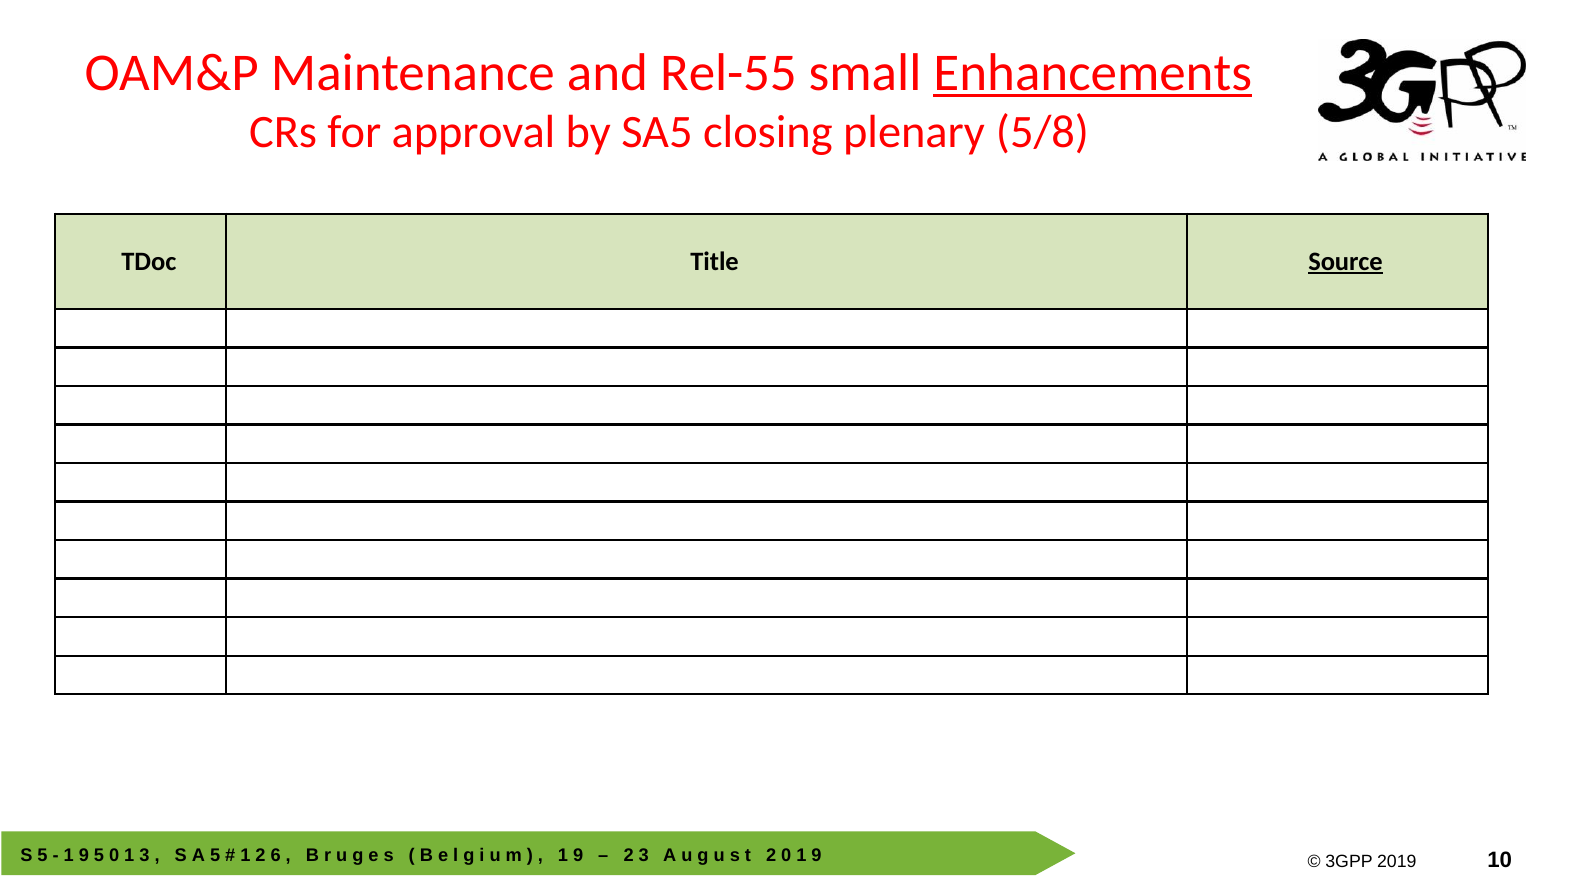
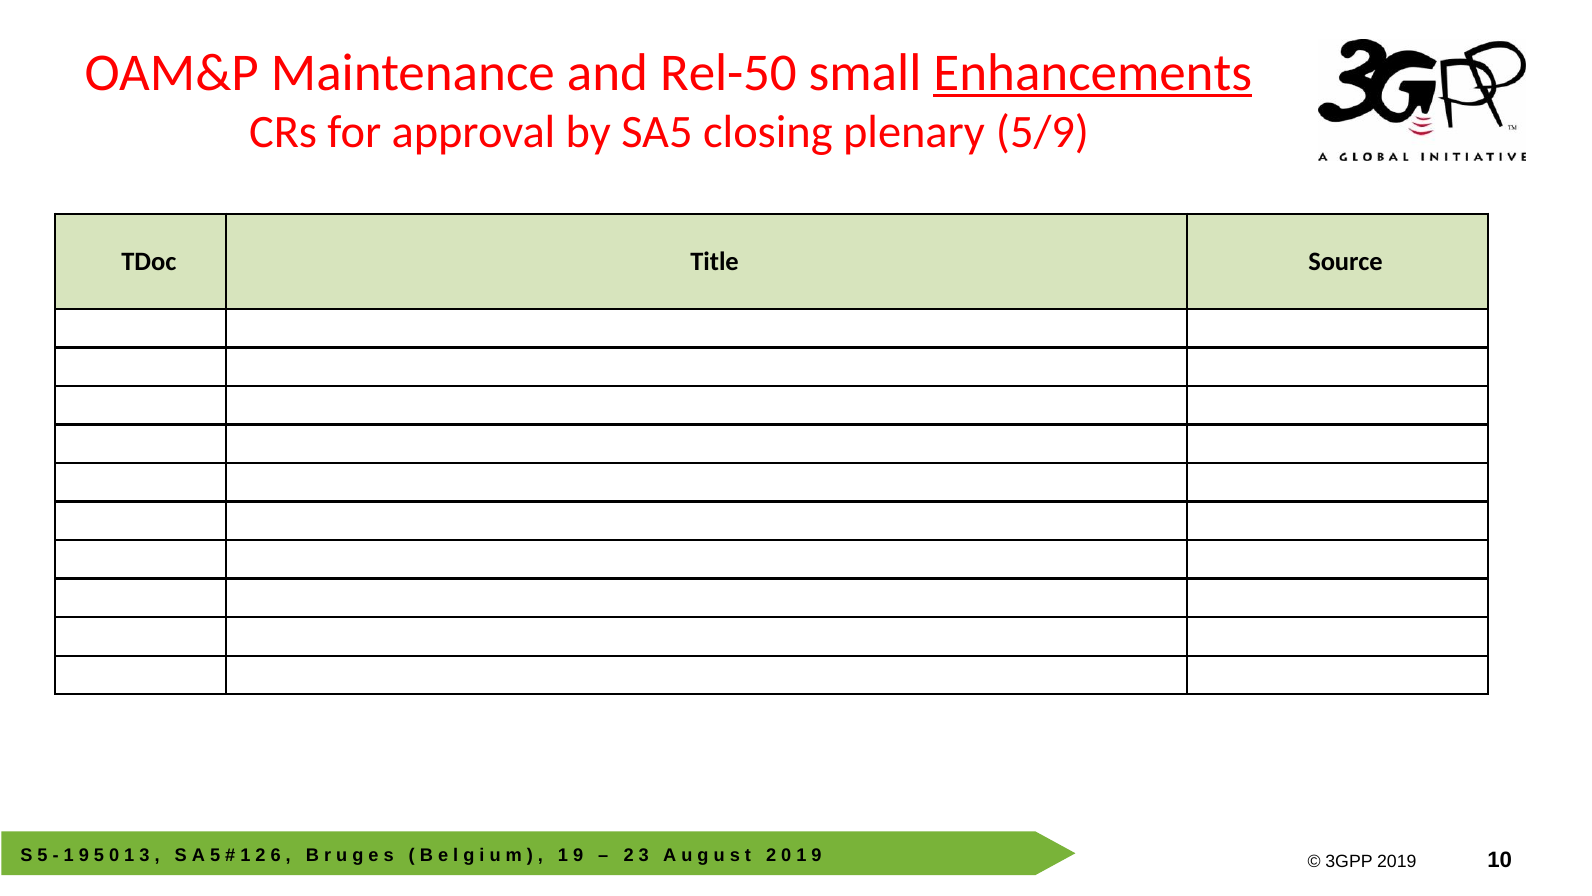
Rel-55: Rel-55 -> Rel-50
5/8: 5/8 -> 5/9
Source underline: present -> none
